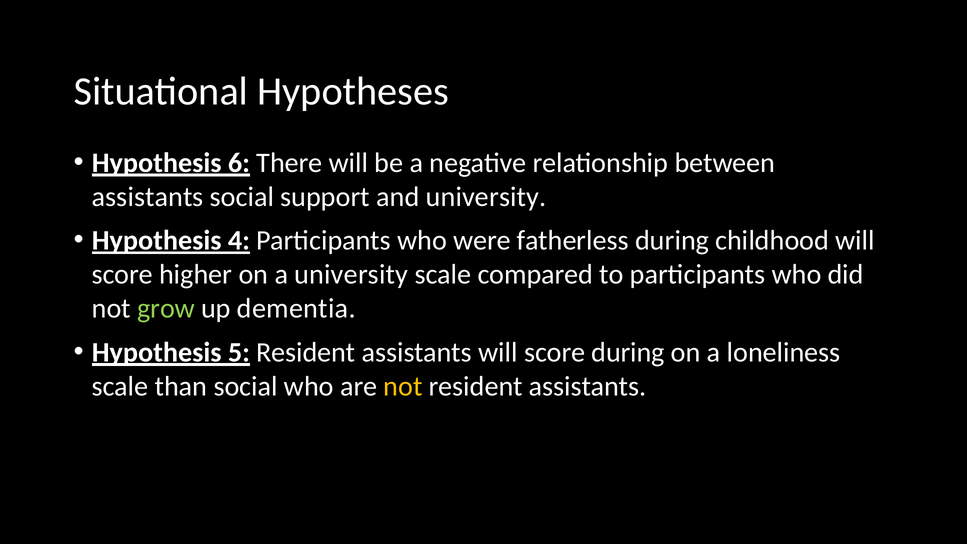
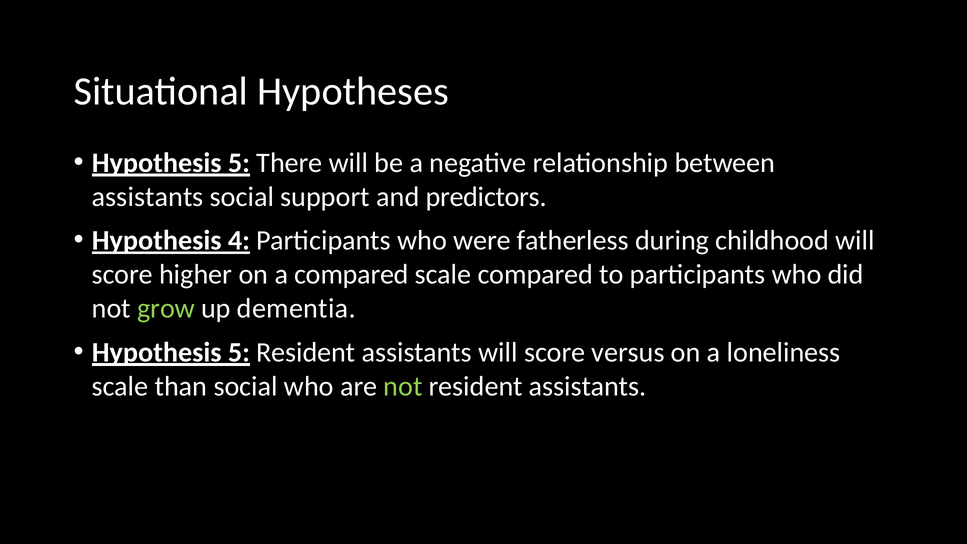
6 at (239, 163): 6 -> 5
and university: university -> predictors
a university: university -> compared
score during: during -> versus
not at (403, 386) colour: yellow -> light green
